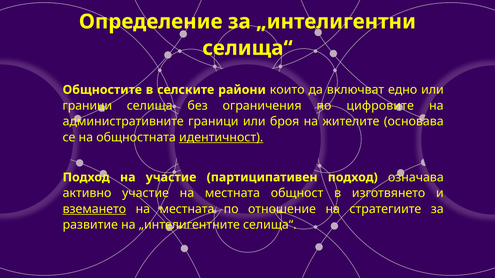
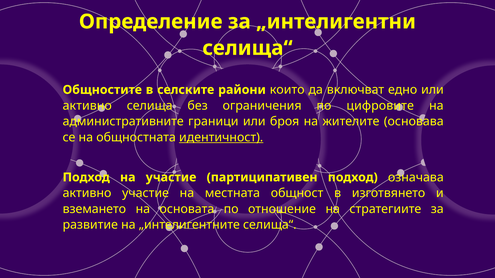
граници at (87, 106): граници -> активно
вземането underline: present -> none
местната at (187, 209): местната -> основата
